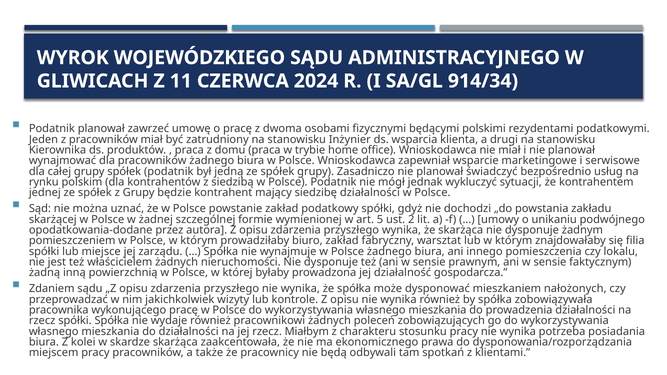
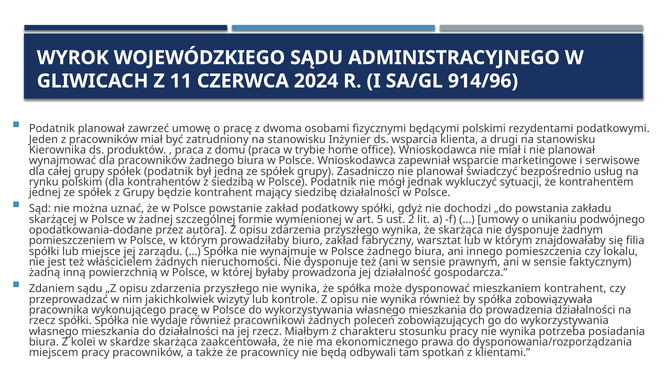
914/34: 914/34 -> 914/96
mieszkaniem nałożonych: nałożonych -> kontrahent
